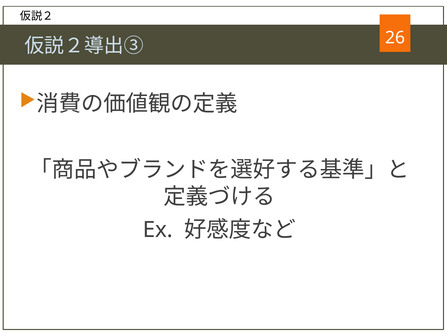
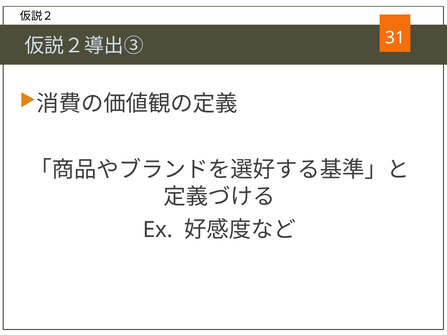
26: 26 -> 31
